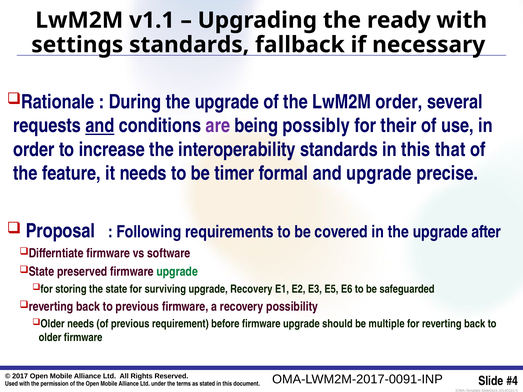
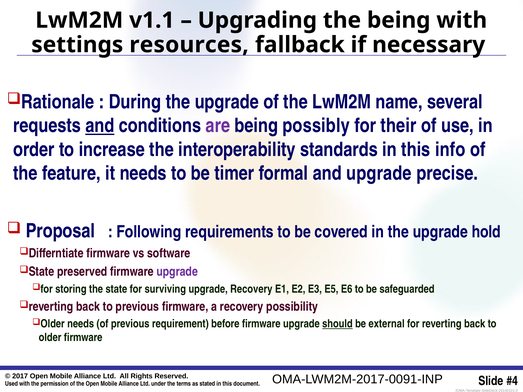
the ready: ready -> being
settings standards: standards -> resources
LwM2M order: order -> name
that: that -> info
after: after -> hold
upgrade at (177, 272) colour: green -> purple
should underline: none -> present
multiple: multiple -> external
